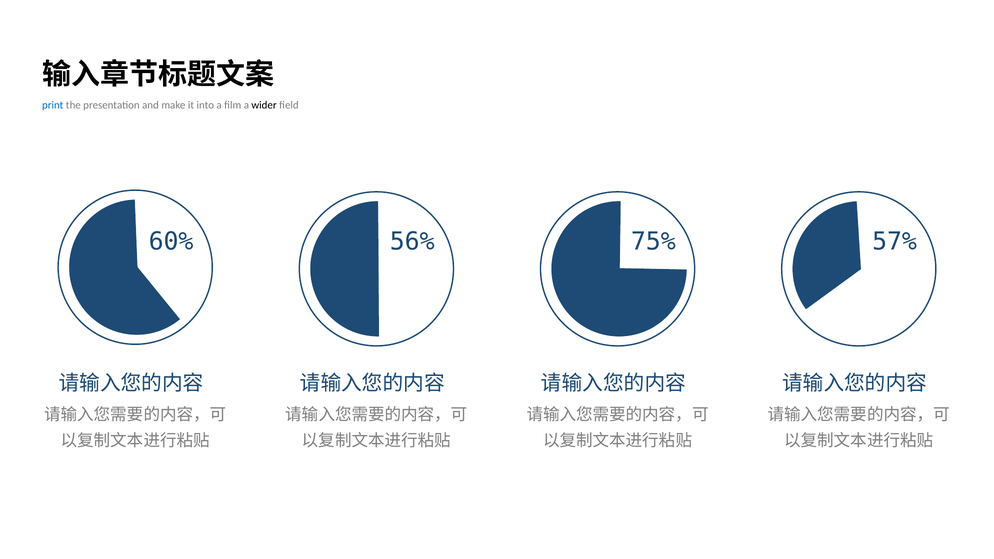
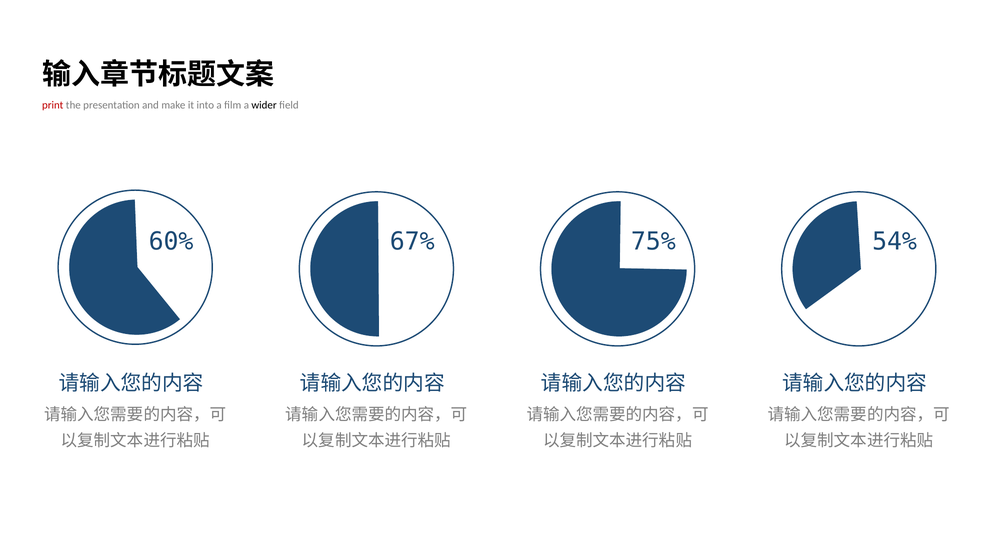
print colour: blue -> red
56%: 56% -> 67%
57%: 57% -> 54%
